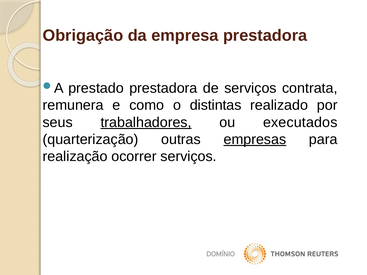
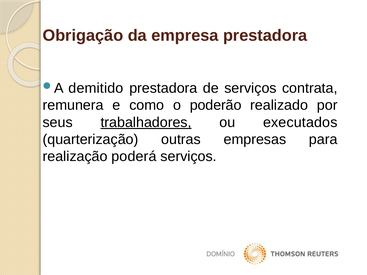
prestado: prestado -> demitido
distintas: distintas -> poderão
empresas underline: present -> none
ocorrer: ocorrer -> poderá
